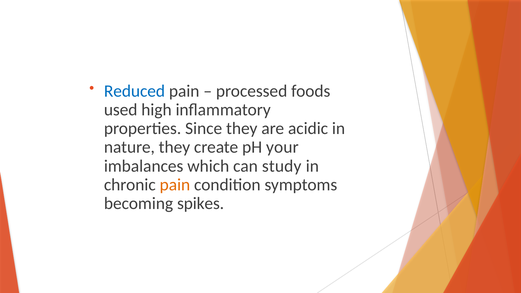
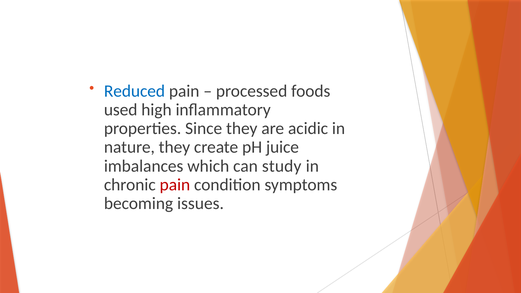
your: your -> juice
pain at (175, 185) colour: orange -> red
spikes: spikes -> issues
